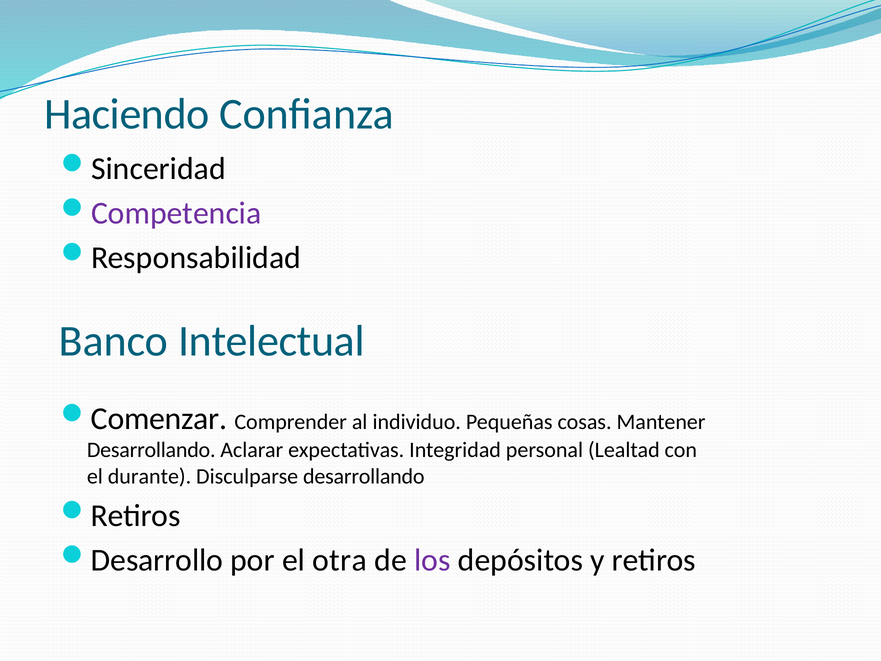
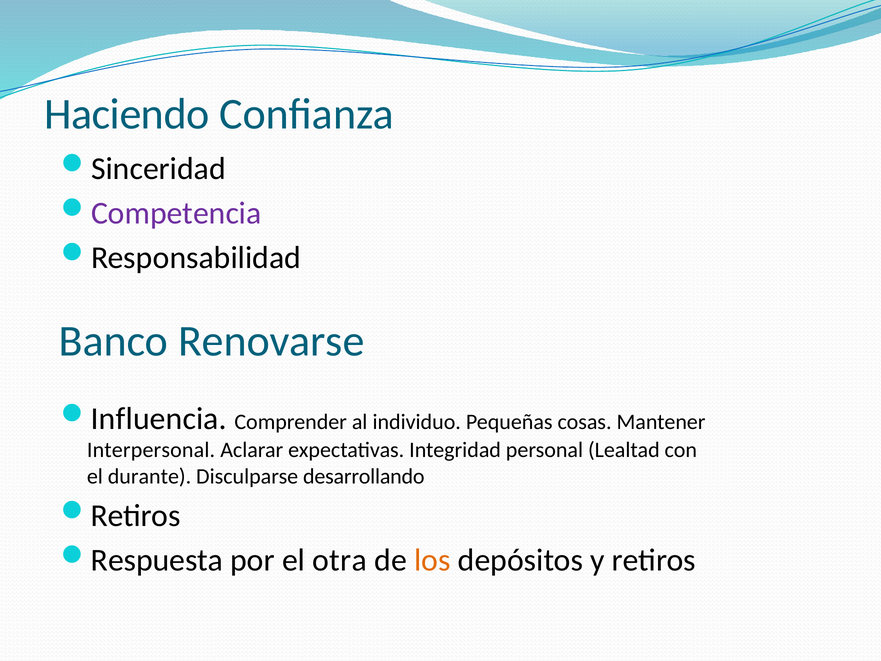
Intelectual: Intelectual -> Renovarse
Comenzar: Comenzar -> Influencia
Desarrollando at (151, 450): Desarrollando -> Interpersonal
Desarrollo: Desarrollo -> Respuesta
los colour: purple -> orange
